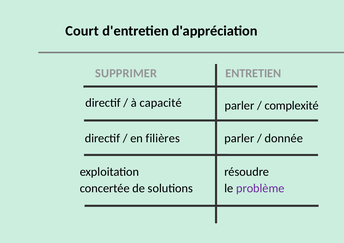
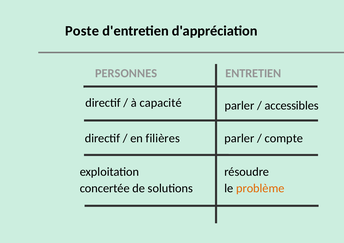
Court: Court -> Poste
SUPPRIMER: SUPPRIMER -> PERSONNES
complexité: complexité -> accessibles
donnée: donnée -> compte
problème colour: purple -> orange
